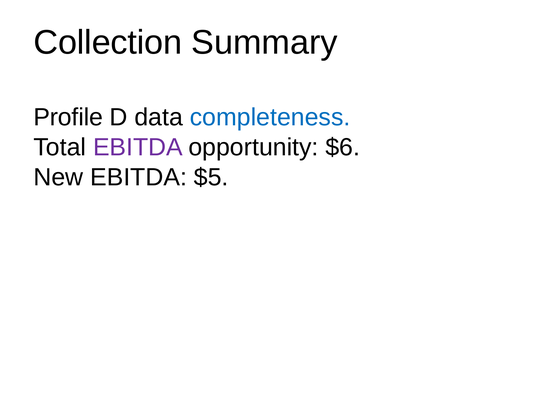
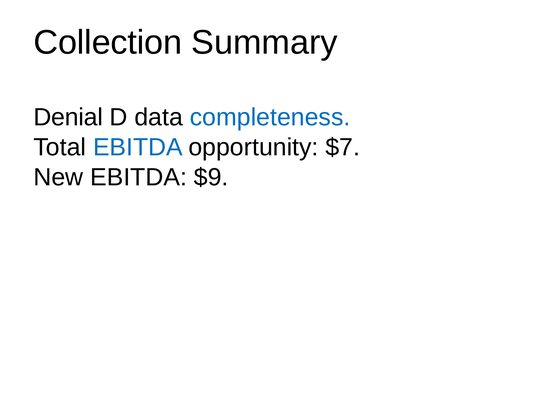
Profile: Profile -> Denial
EBITDA at (138, 147) colour: purple -> blue
$6: $6 -> $7
$5: $5 -> $9
